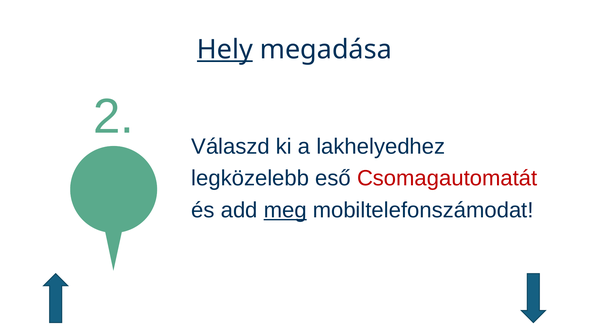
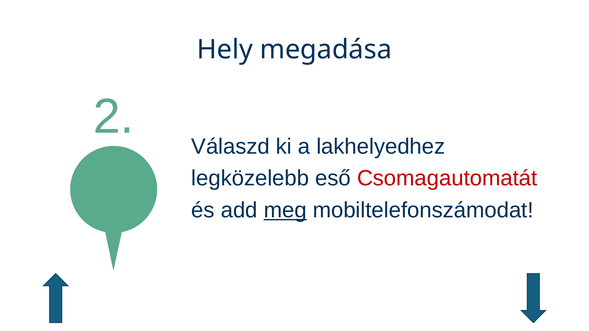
Hely underline: present -> none
